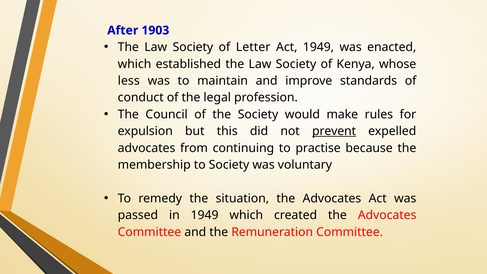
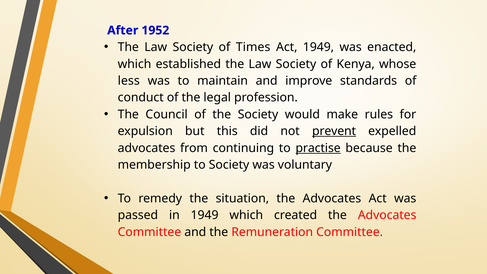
1903: 1903 -> 1952
Letter: Letter -> Times
practise underline: none -> present
